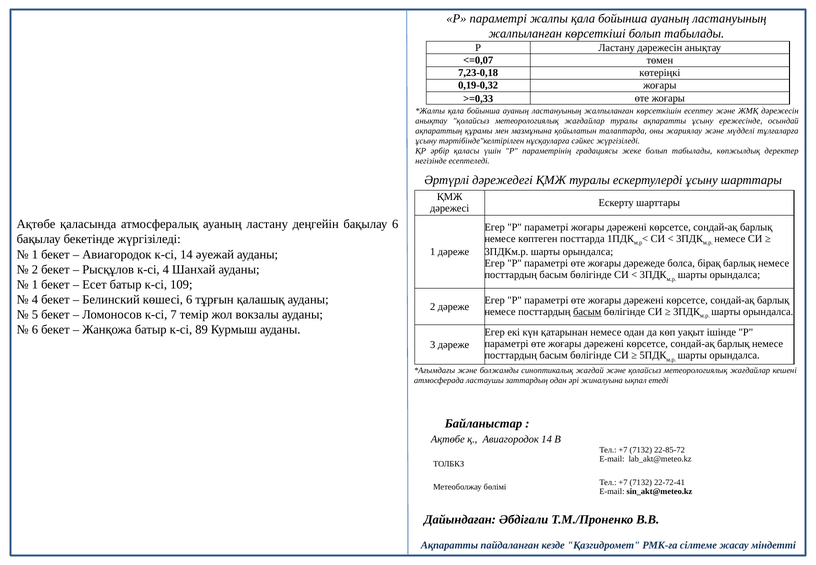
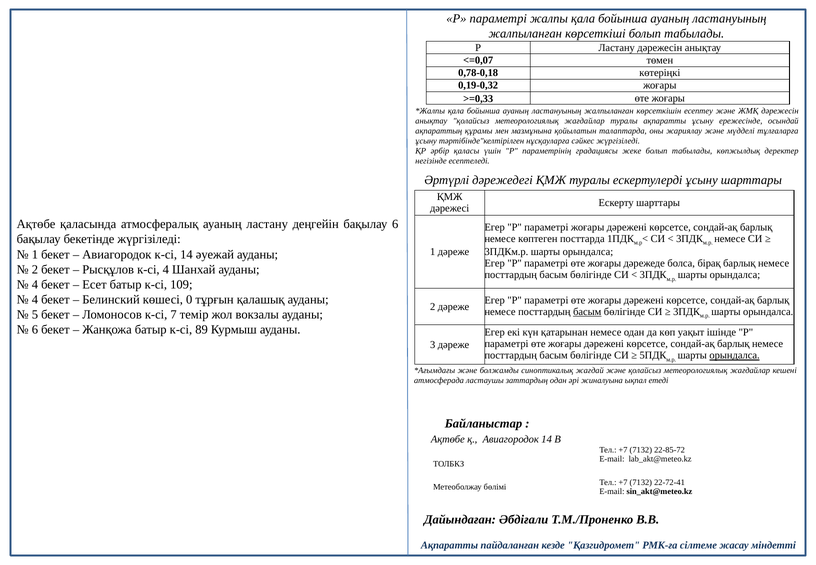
7,23-0,18: 7,23-0,18 -> 0,78-0,18
1 at (35, 284): 1 -> 4
көшесі 6: 6 -> 0
орындалса at (735, 355) underline: none -> present
